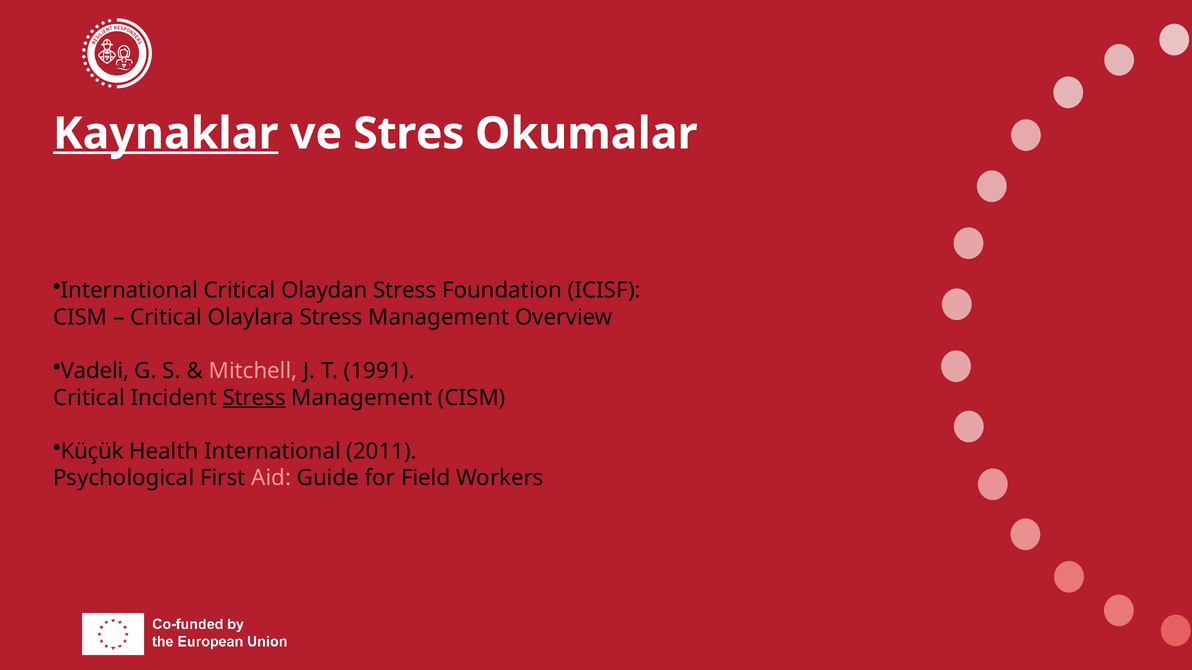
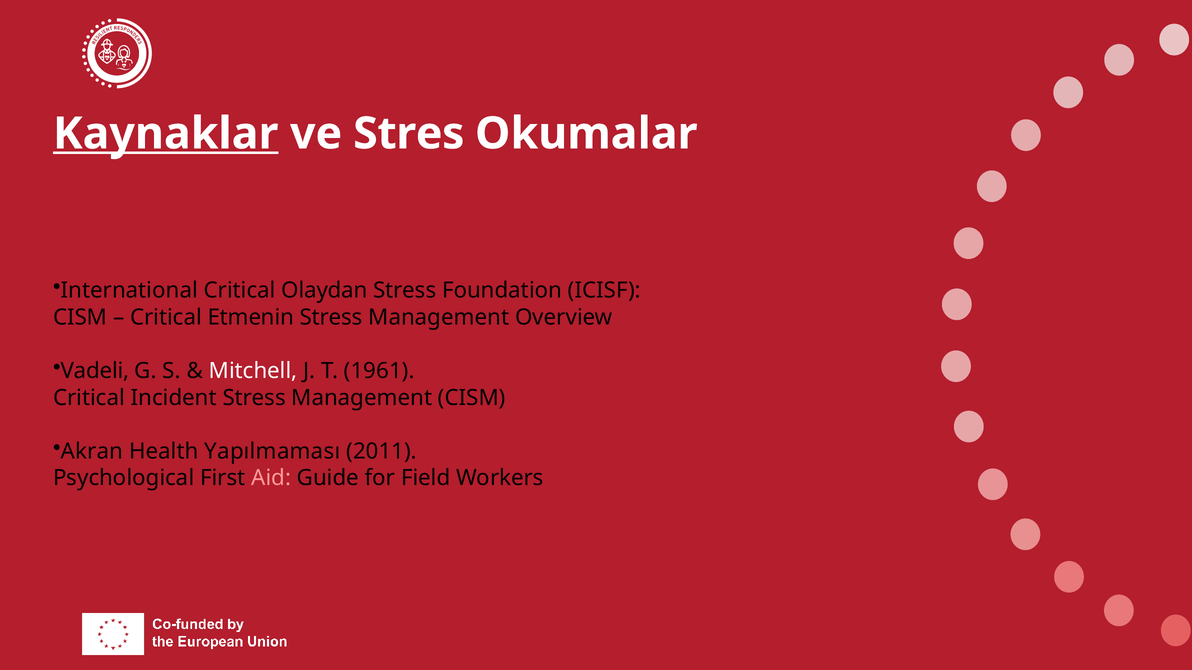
Olaylara: Olaylara -> Etmenin
Mitchell colour: pink -> white
1991: 1991 -> 1961
Stress at (254, 398) underline: present -> none
Küçük: Küçük -> Akran
Health International: International -> Yapılmaması
